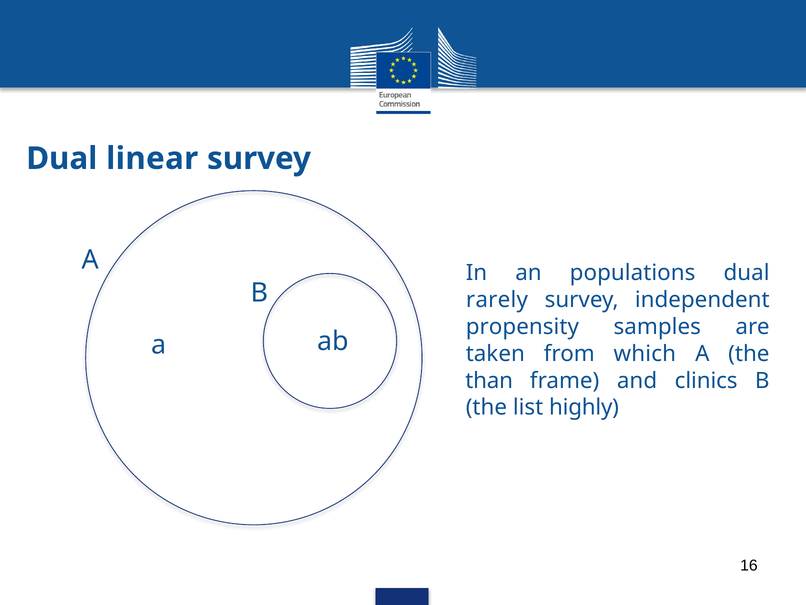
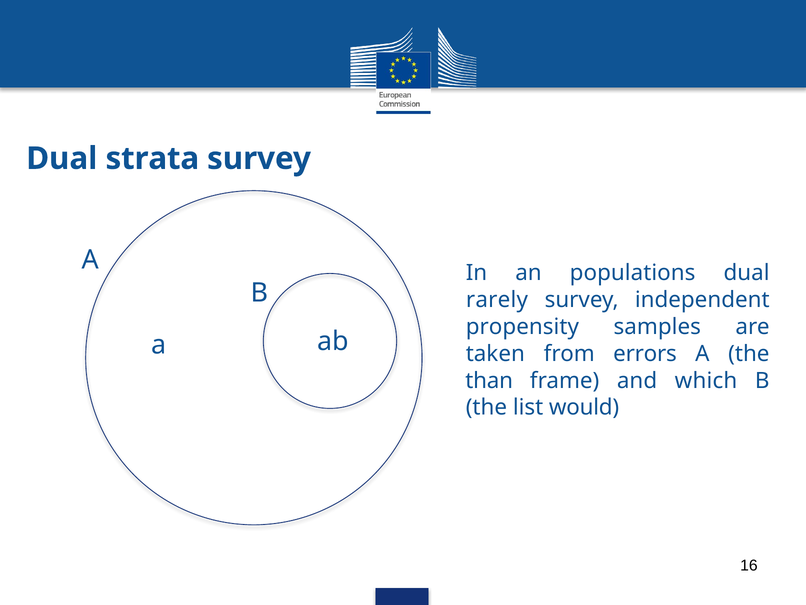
linear: linear -> strata
which: which -> errors
clinics: clinics -> which
highly: highly -> would
